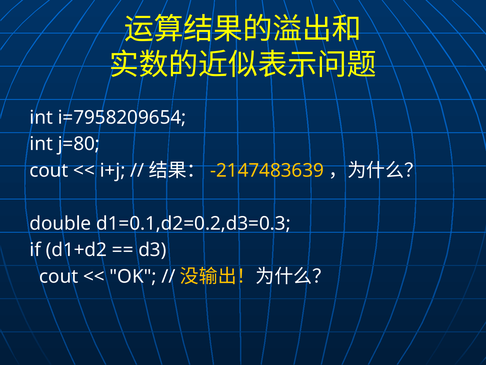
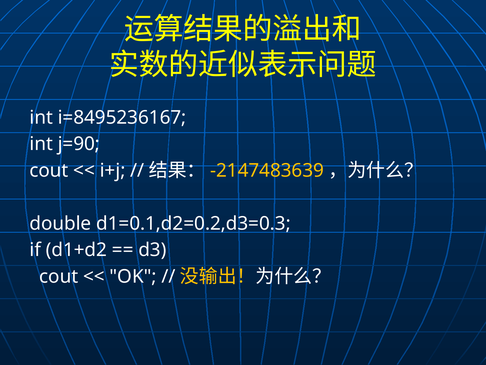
i=7958209654: i=7958209654 -> i=8495236167
j=80: j=80 -> j=90
